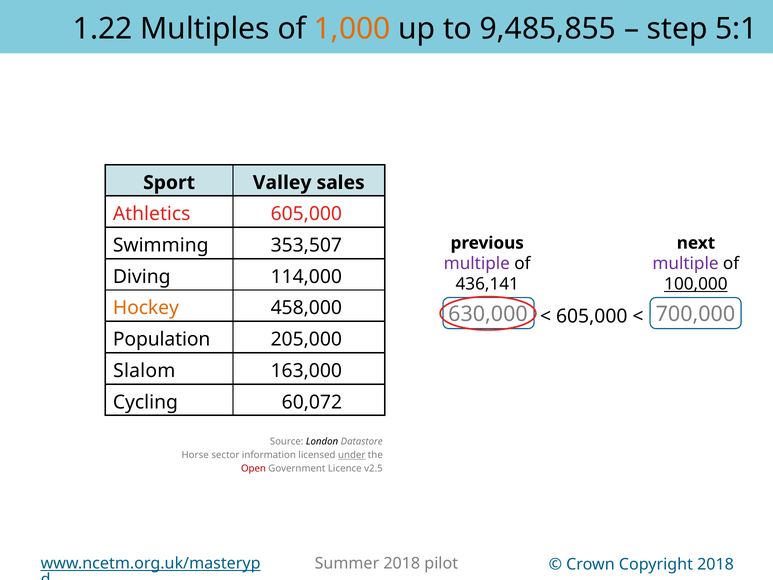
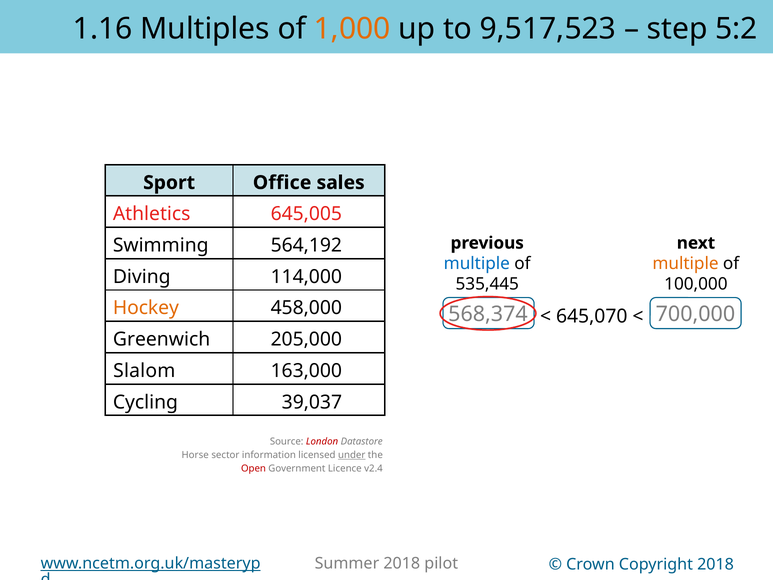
1.22: 1.22 -> 1.16
9,485,855: 9,485,855 -> 9,517,523
5:1: 5:1 -> 5:2
Valley: Valley -> Office
Athletics 605,000: 605,000 -> 645,005
353,507: 353,507 -> 564,192
multiple at (477, 264) colour: purple -> blue
multiple at (686, 264) colour: purple -> orange
436,141: 436,141 -> 535,445
100,000 underline: present -> none
630,000: 630,000 -> 568,374
605,000 at (592, 316): 605,000 -> 645,070
Population: Population -> Greenwich
60,072: 60,072 -> 39,037
London colour: black -> red
v2.5: v2.5 -> v2.4
